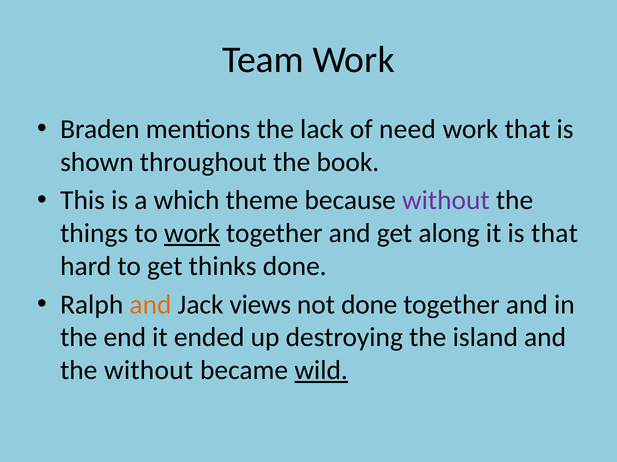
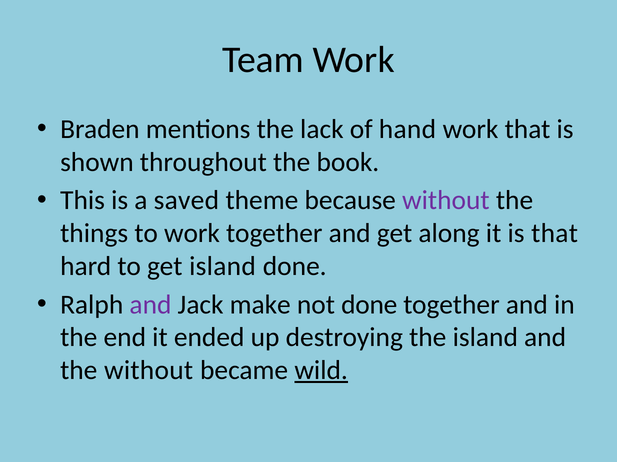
need: need -> hand
which: which -> saved
work at (192, 234) underline: present -> none
get thinks: thinks -> island
and at (150, 305) colour: orange -> purple
views: views -> make
